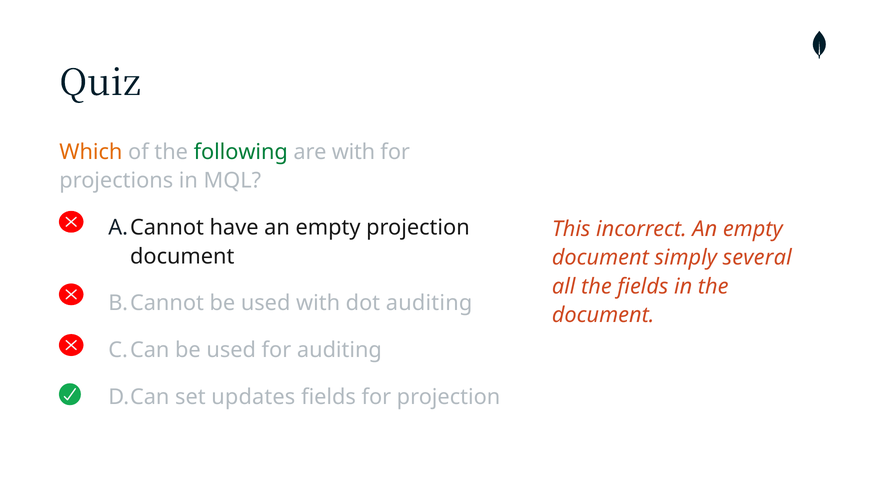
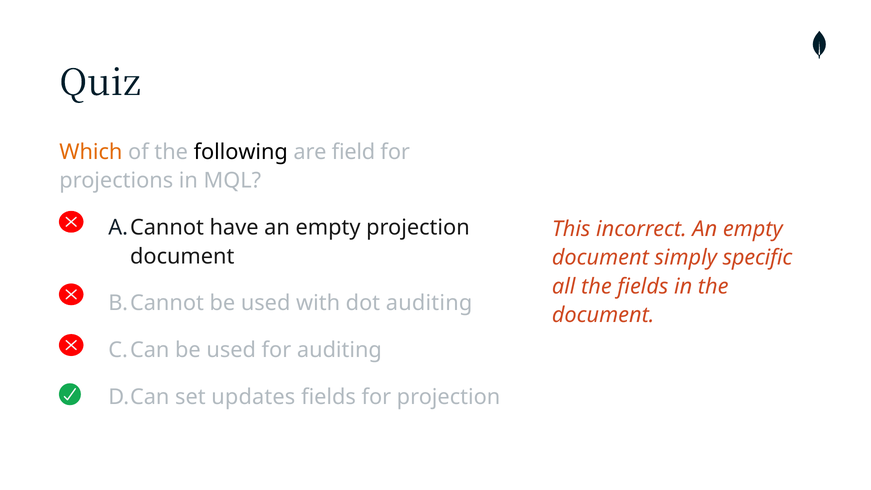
following colour: green -> black
are with: with -> field
several: several -> specific
